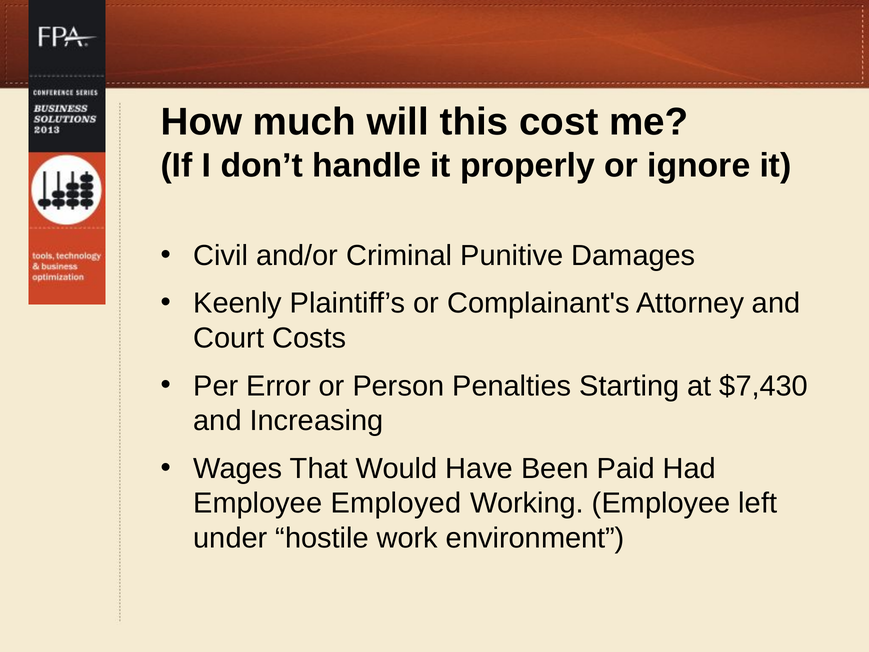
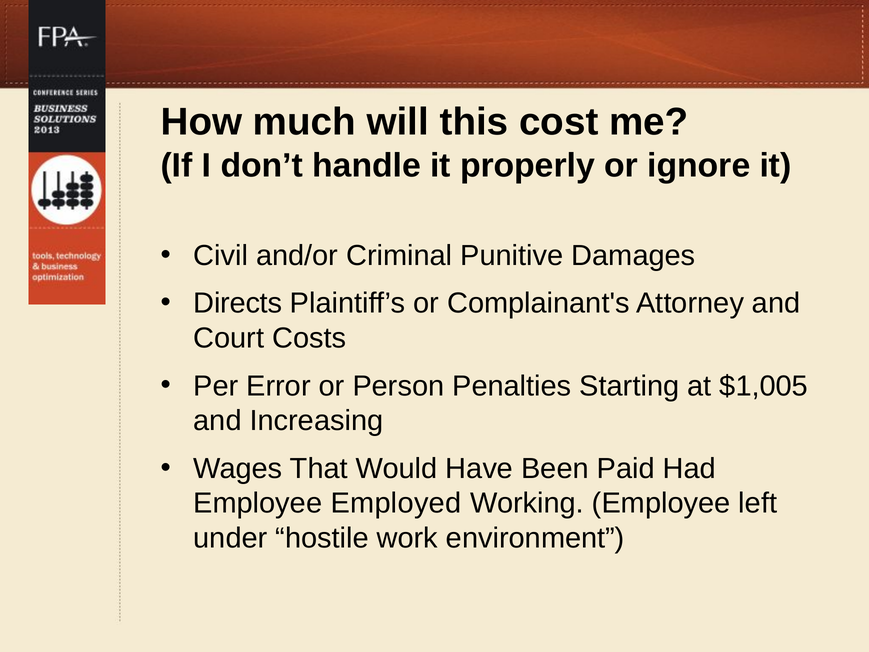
Keenly: Keenly -> Directs
$7,430: $7,430 -> $1,005
